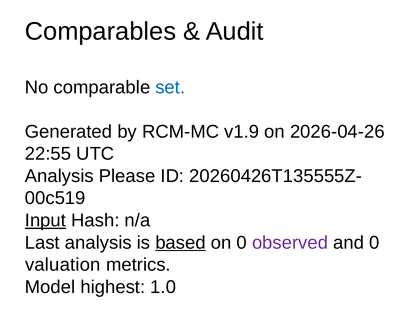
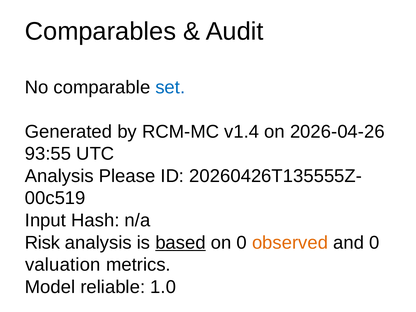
v1.9: v1.9 -> v1.4
22:55: 22:55 -> 93:55
Input underline: present -> none
Last: Last -> Risk
observed colour: purple -> orange
highest: highest -> reliable
